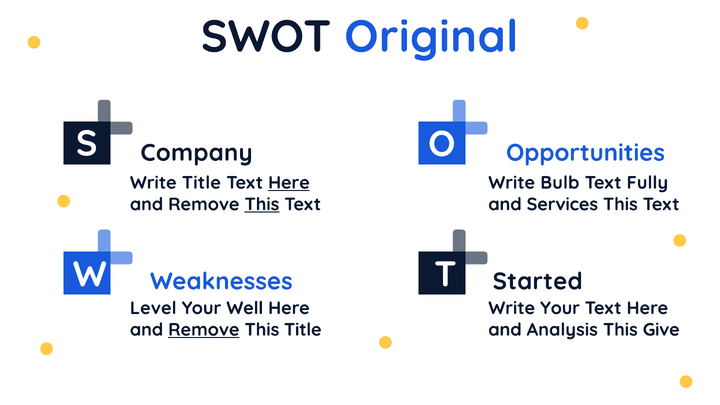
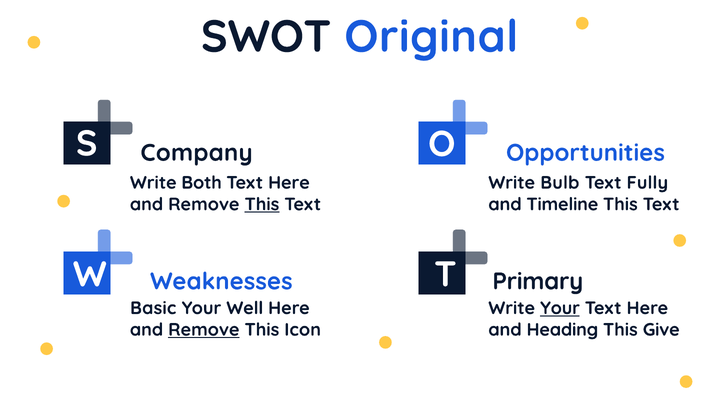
Write Title: Title -> Both
Here at (289, 183) underline: present -> none
Services: Services -> Timeline
Started: Started -> Primary
Level: Level -> Basic
Your at (560, 308) underline: none -> present
This Title: Title -> Icon
Analysis: Analysis -> Heading
